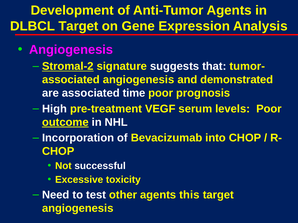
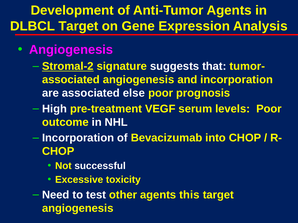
and demonstrated: demonstrated -> incorporation
time: time -> else
outcome underline: present -> none
